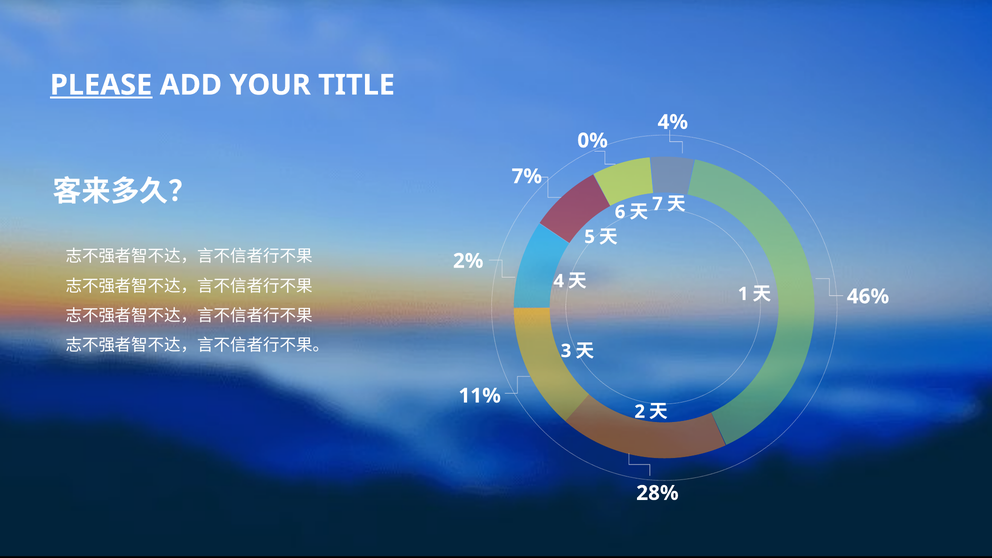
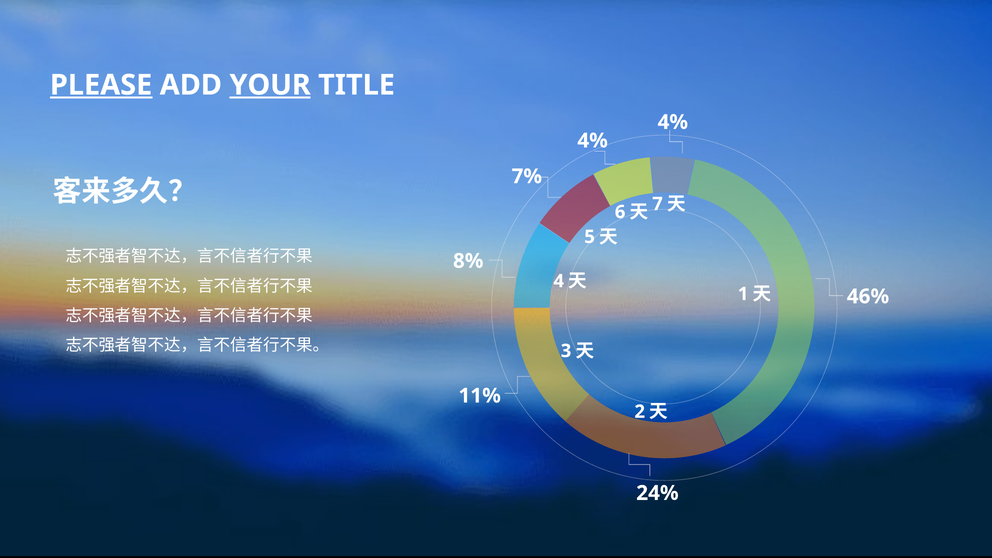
YOUR underline: none -> present
0% at (593, 141): 0% -> 4%
2%: 2% -> 8%
28%: 28% -> 24%
